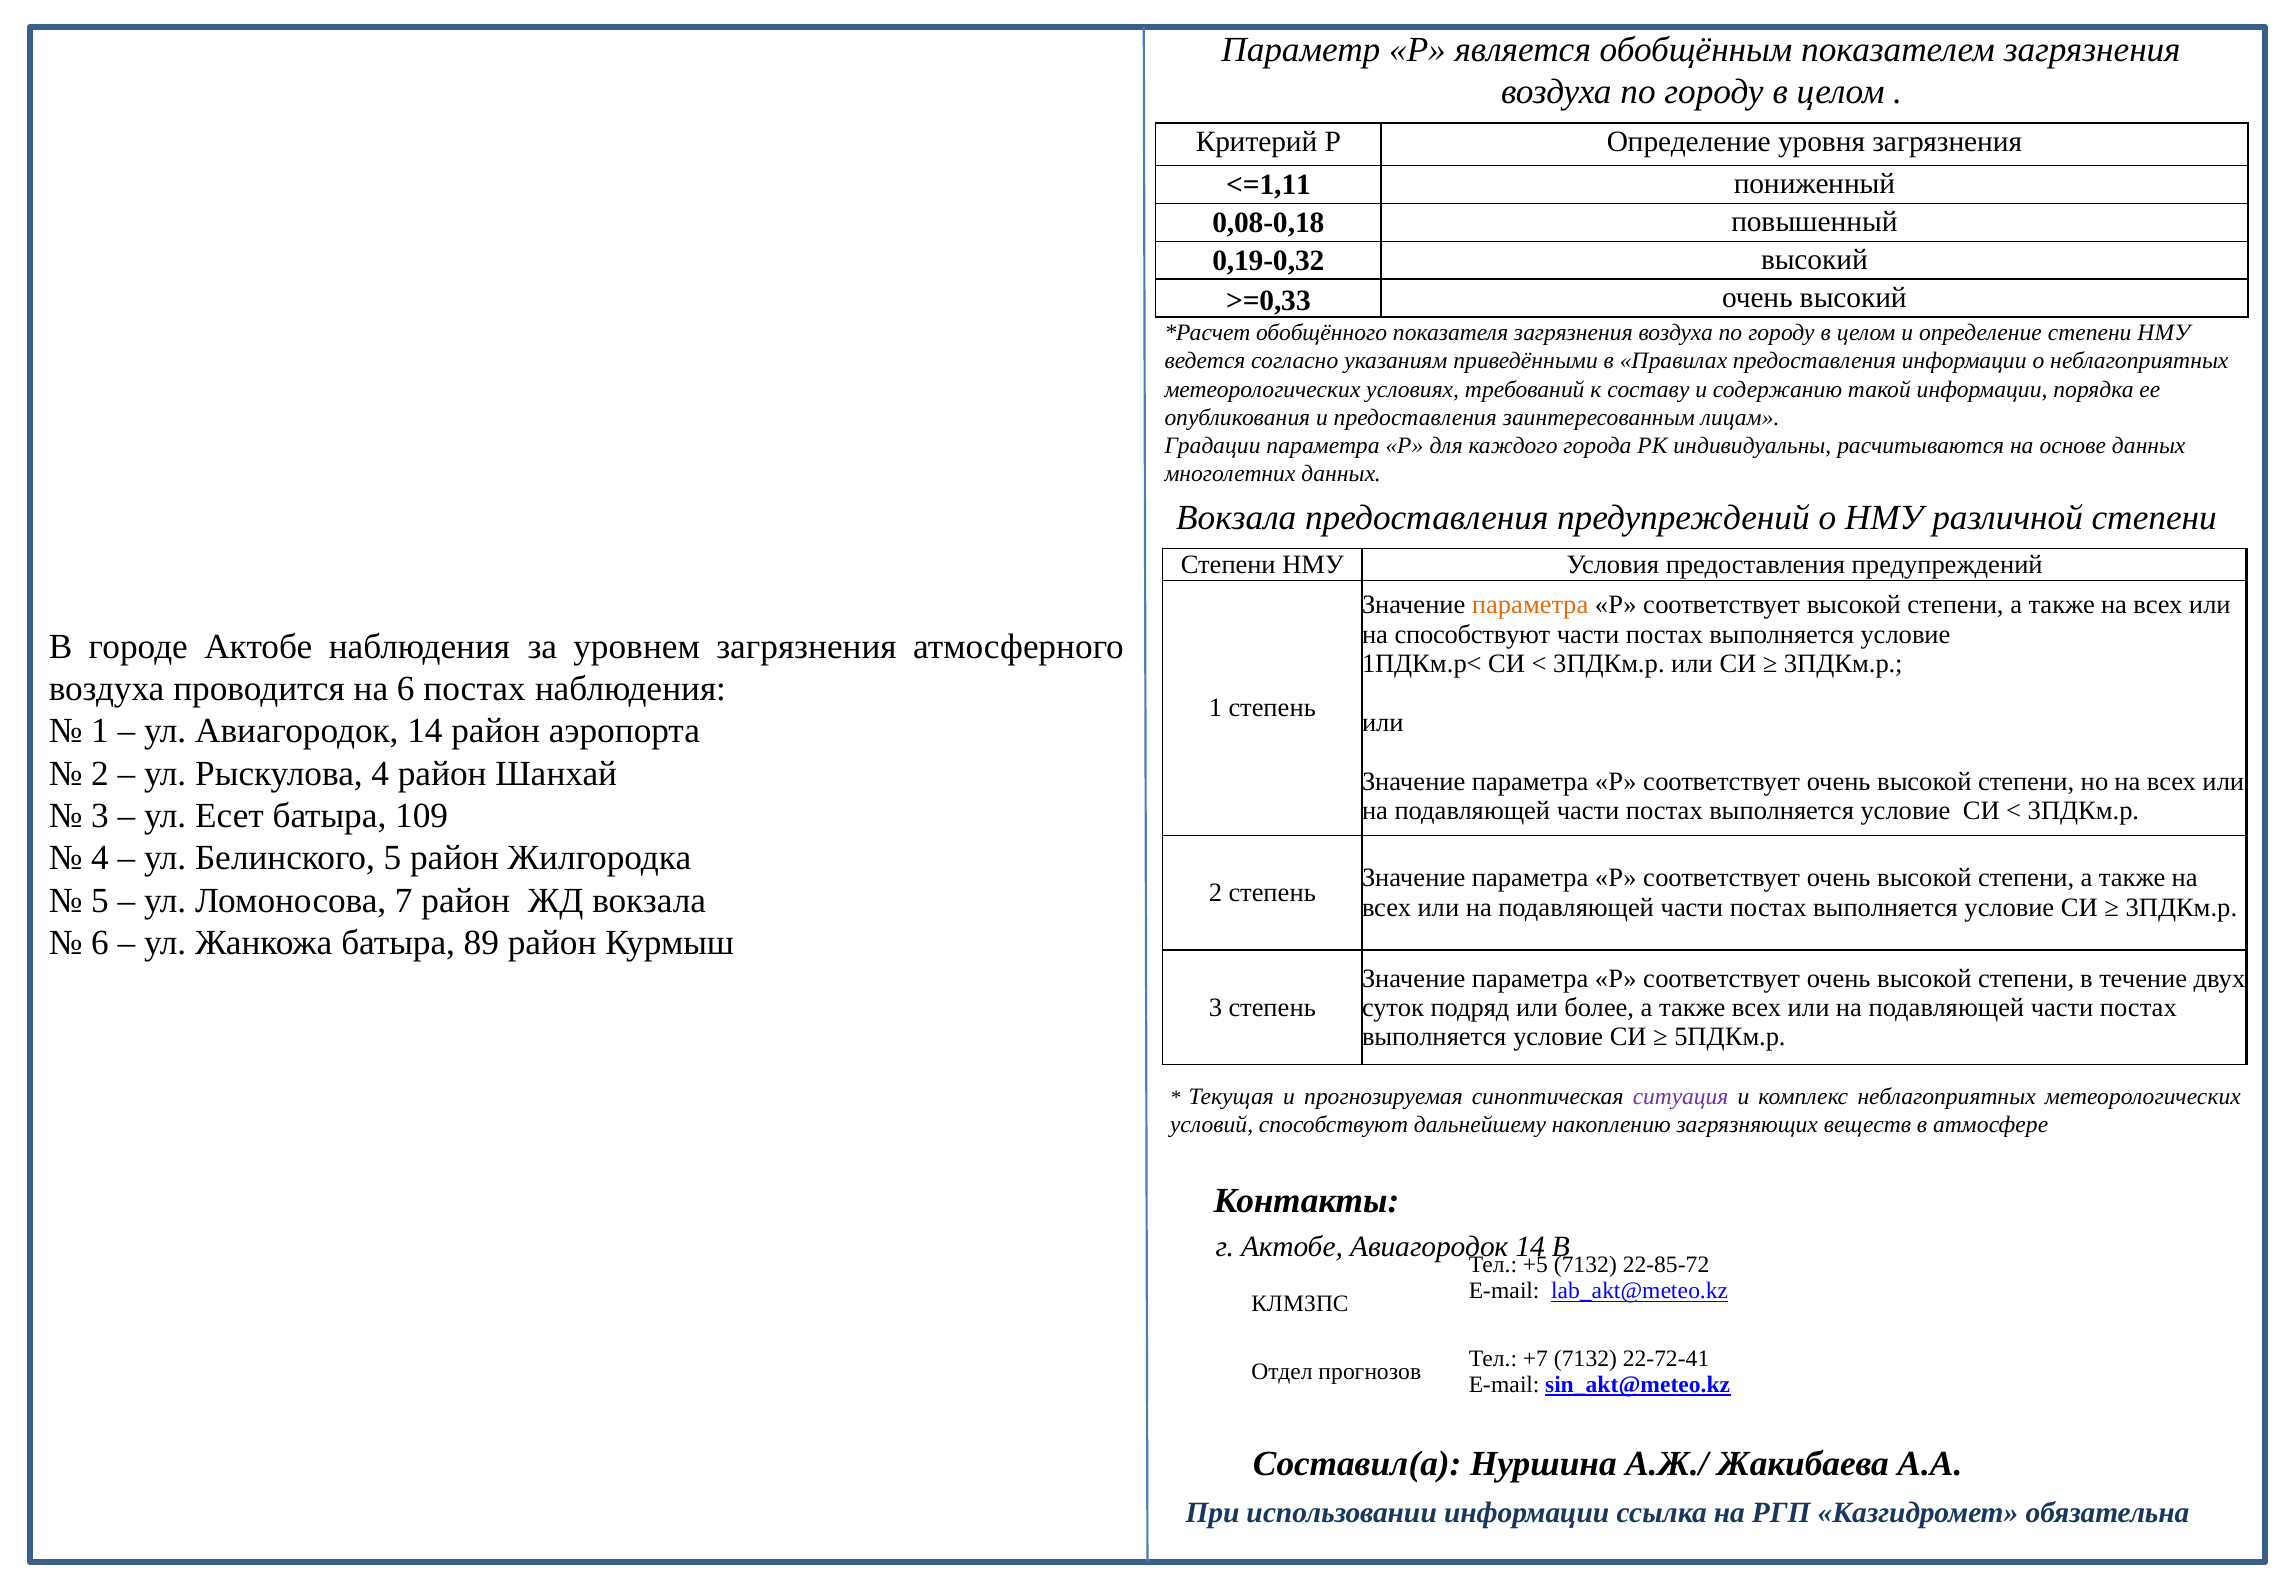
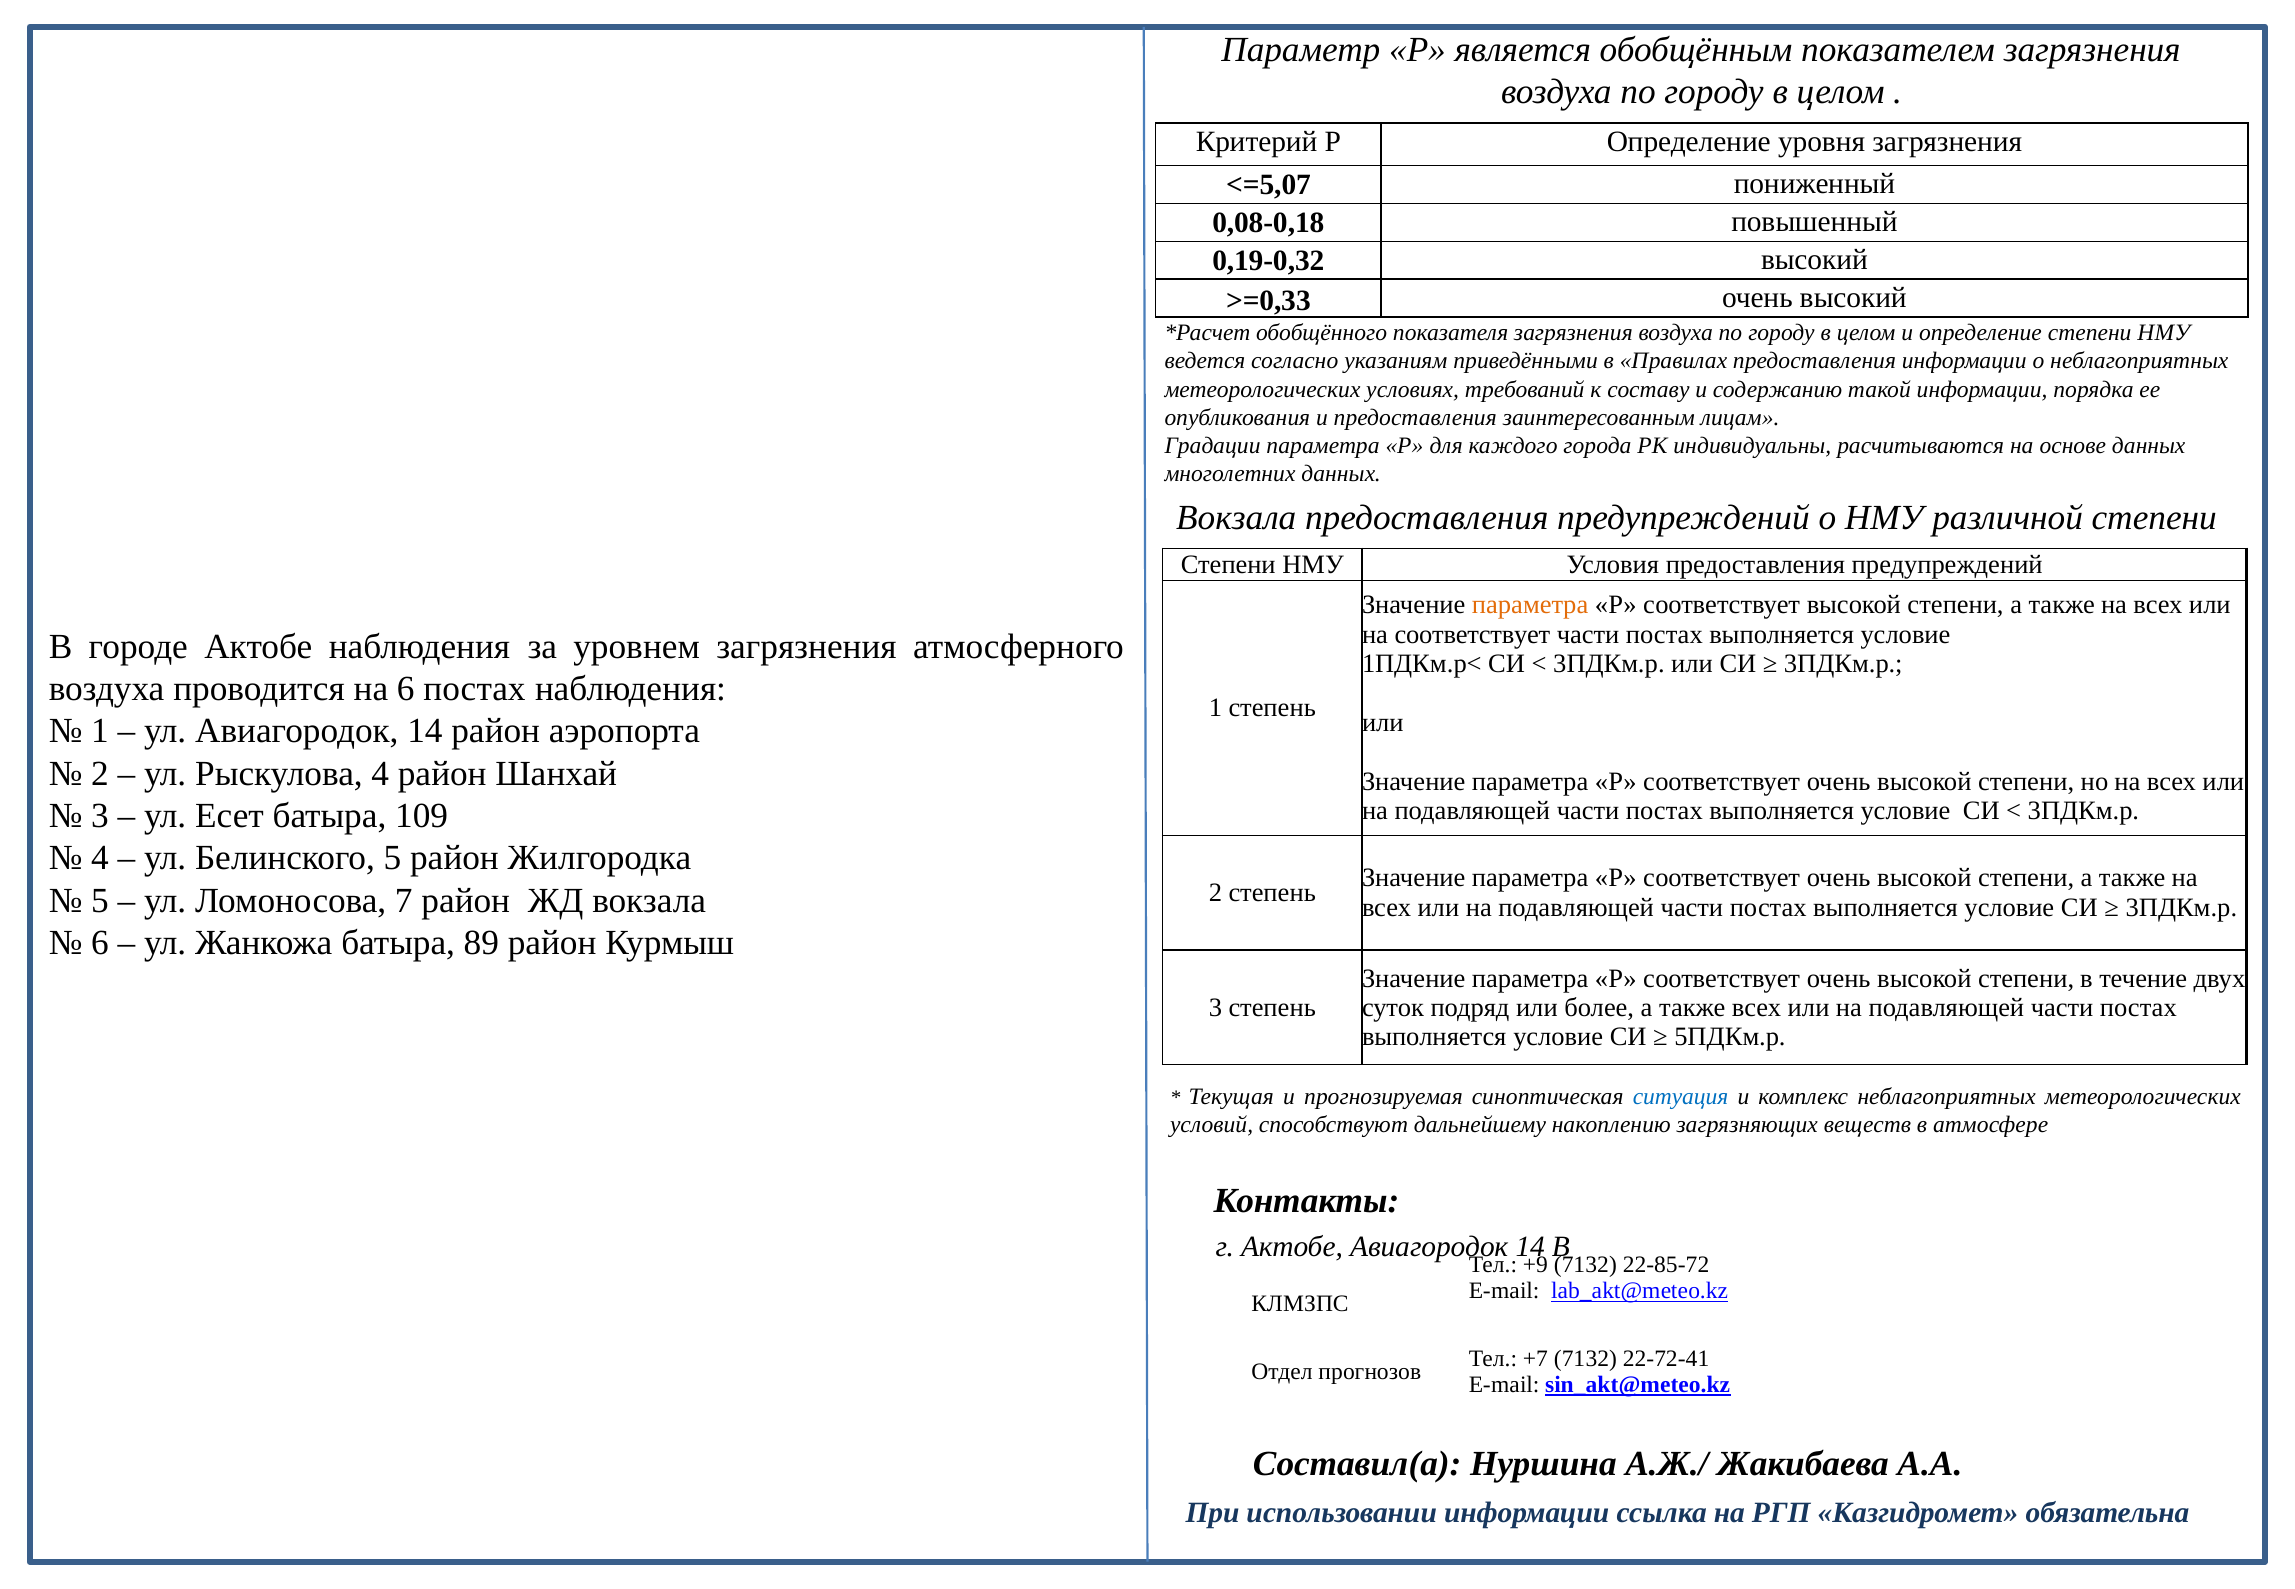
<=1,11: <=1,11 -> <=5,07
на способствуют: способствуют -> соответствует
ситуация colour: purple -> blue
+5: +5 -> +9
